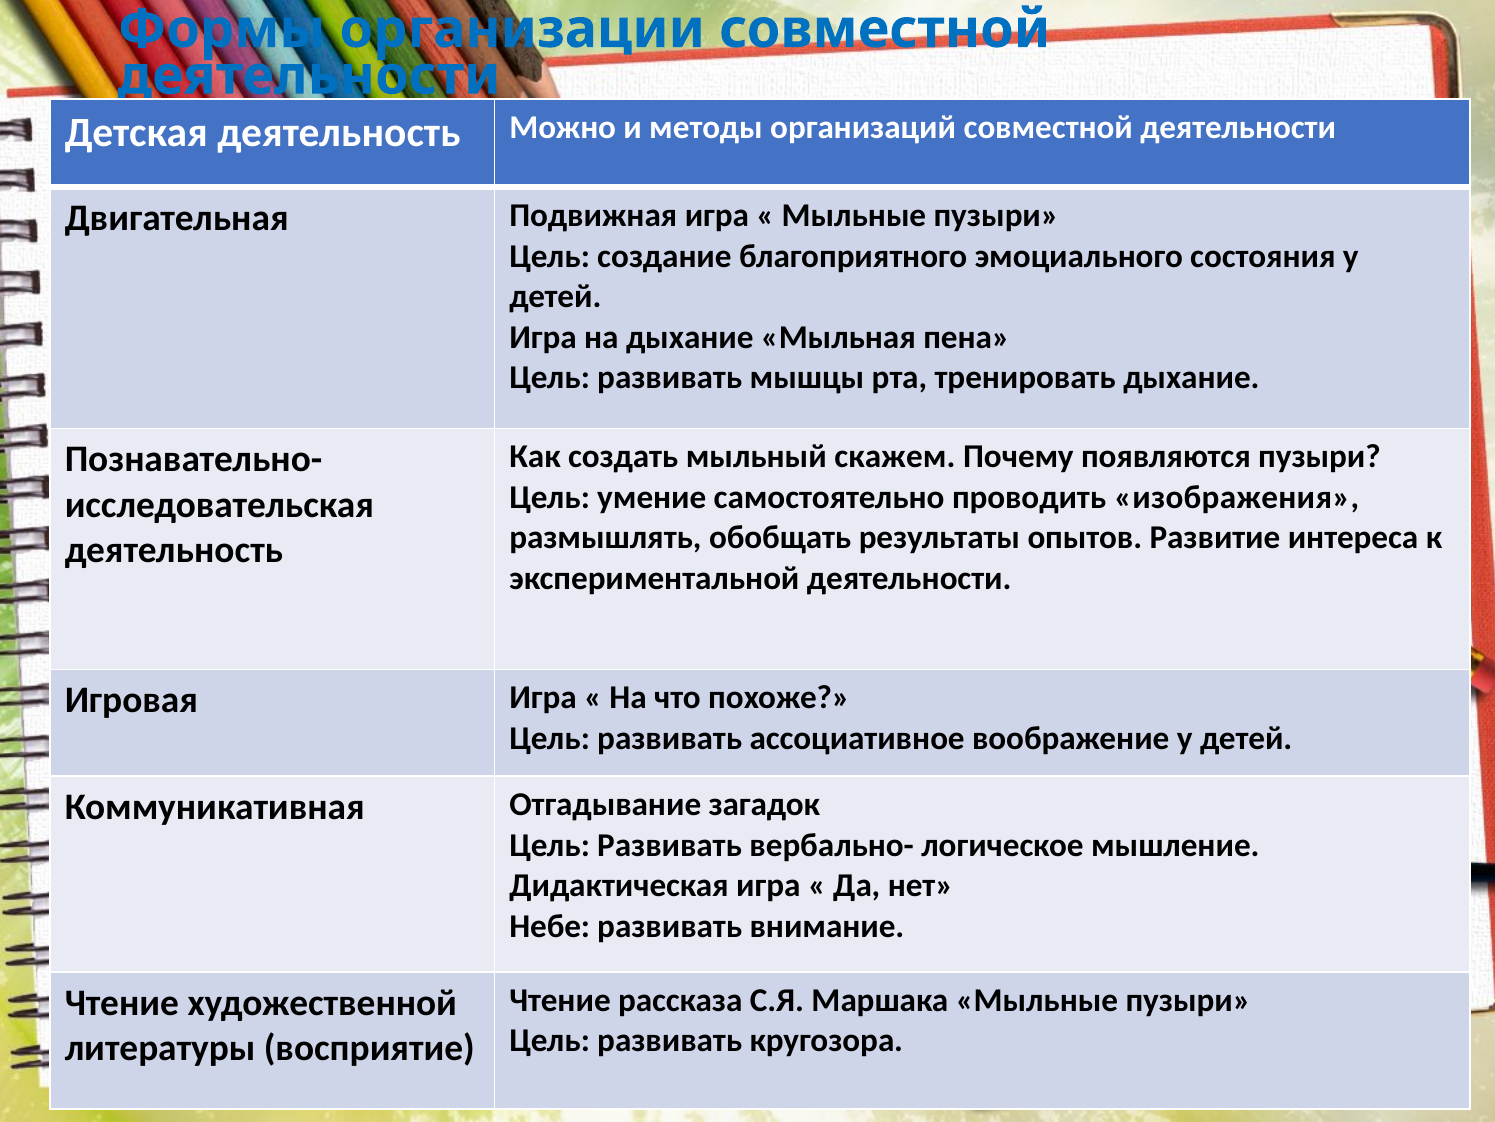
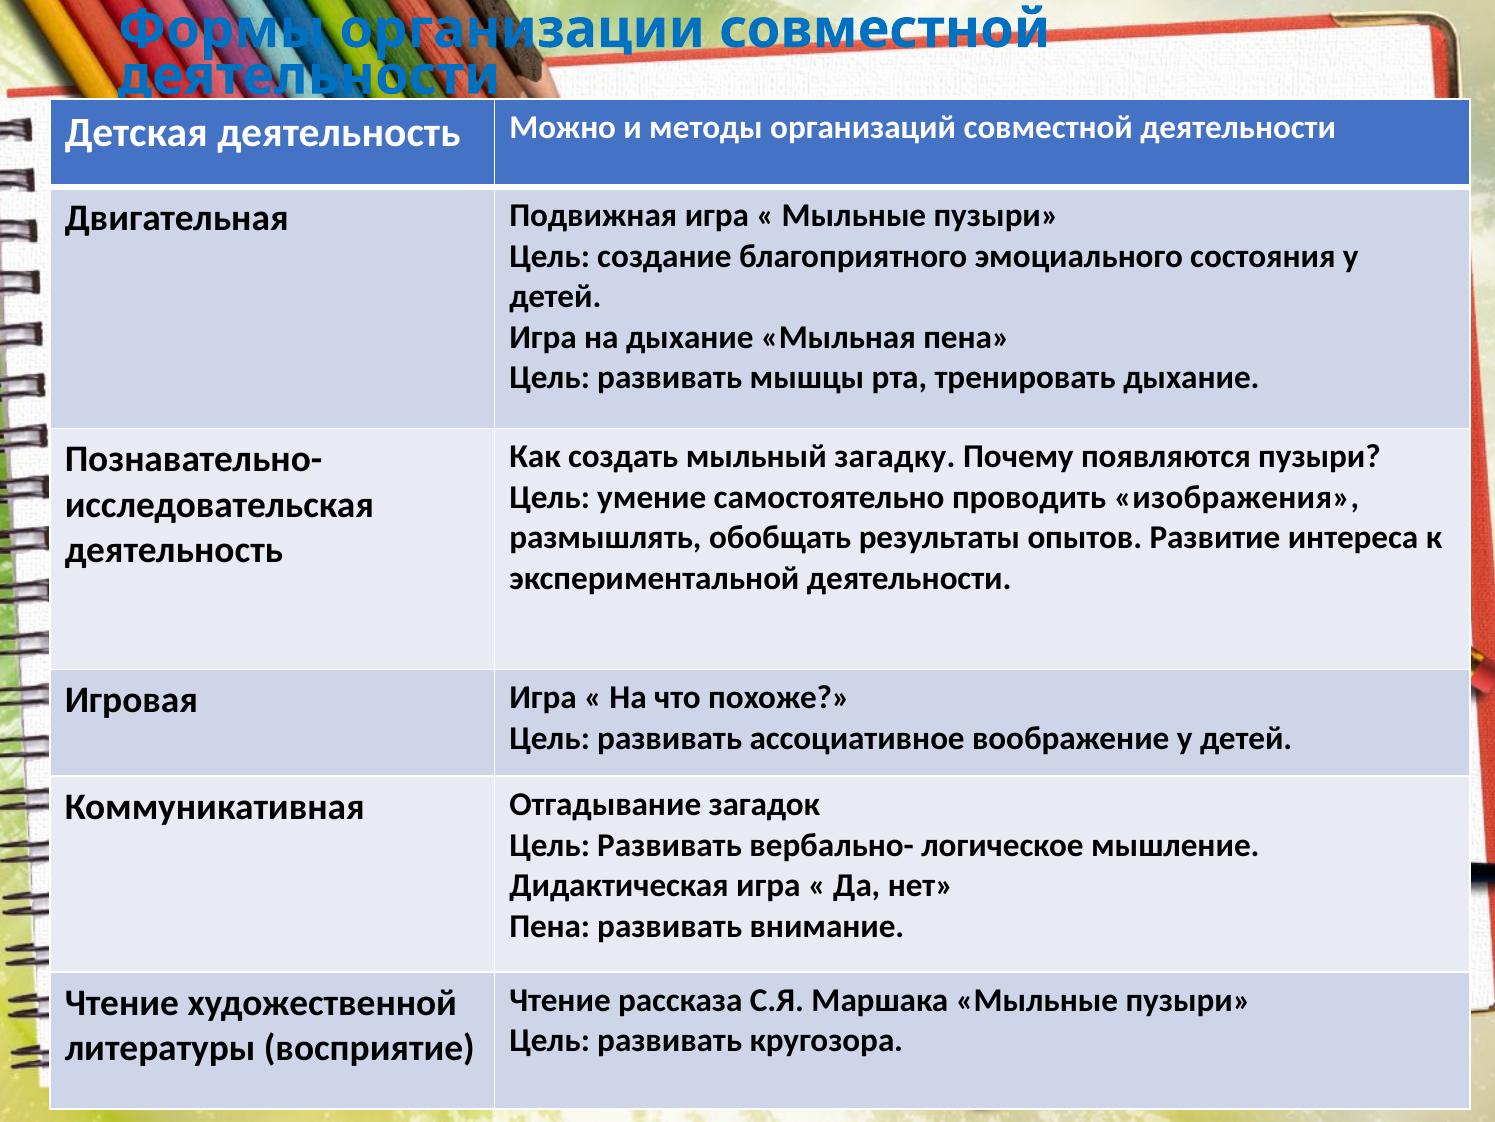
скажем: скажем -> загадку
Небе at (550, 926): Небе -> Пена
